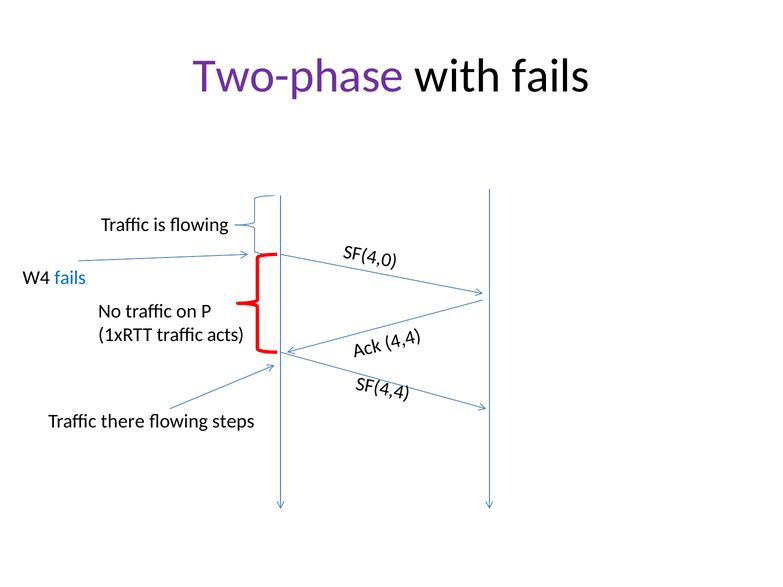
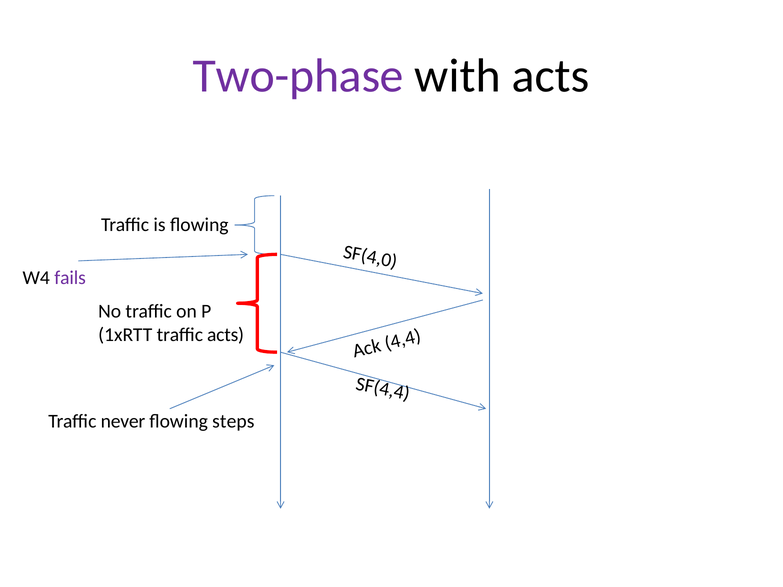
with fails: fails -> acts
fails at (70, 278) colour: blue -> purple
there: there -> never
